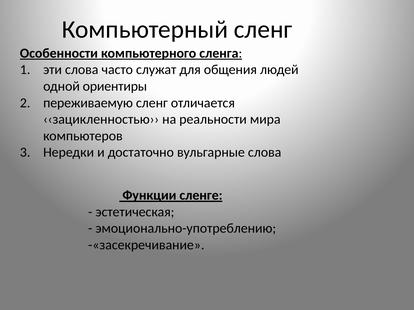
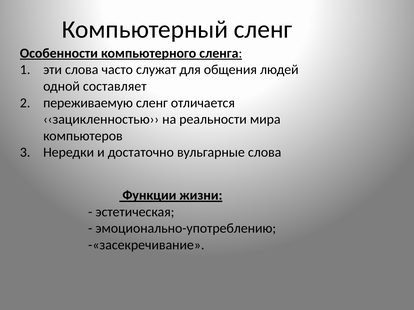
ориентиры: ориентиры -> составляет
сленге: сленге -> жизни
